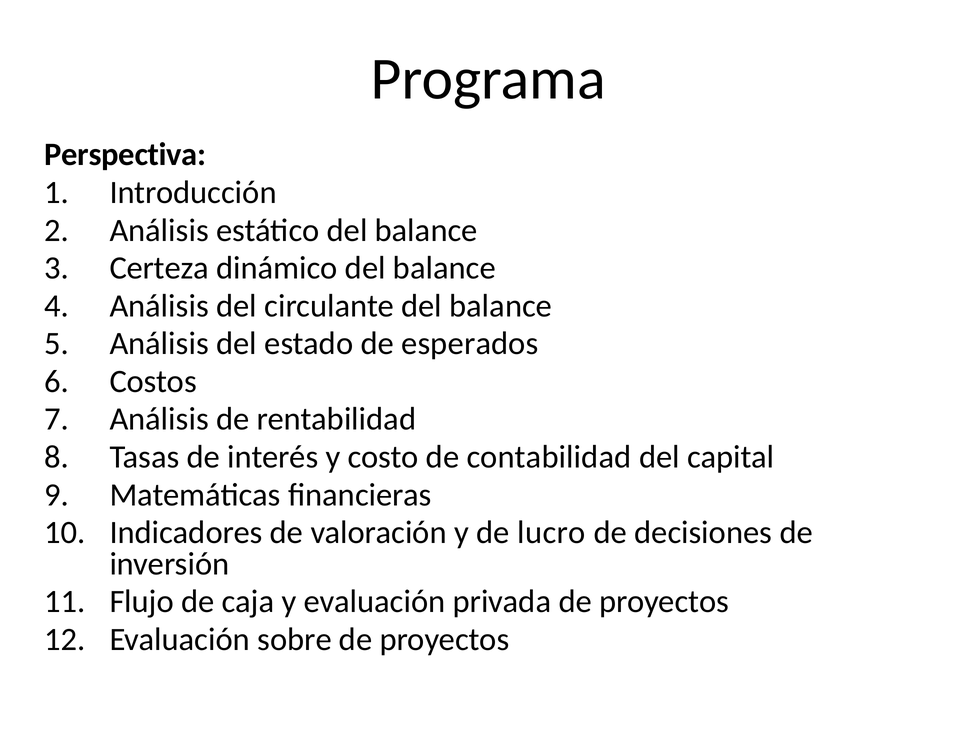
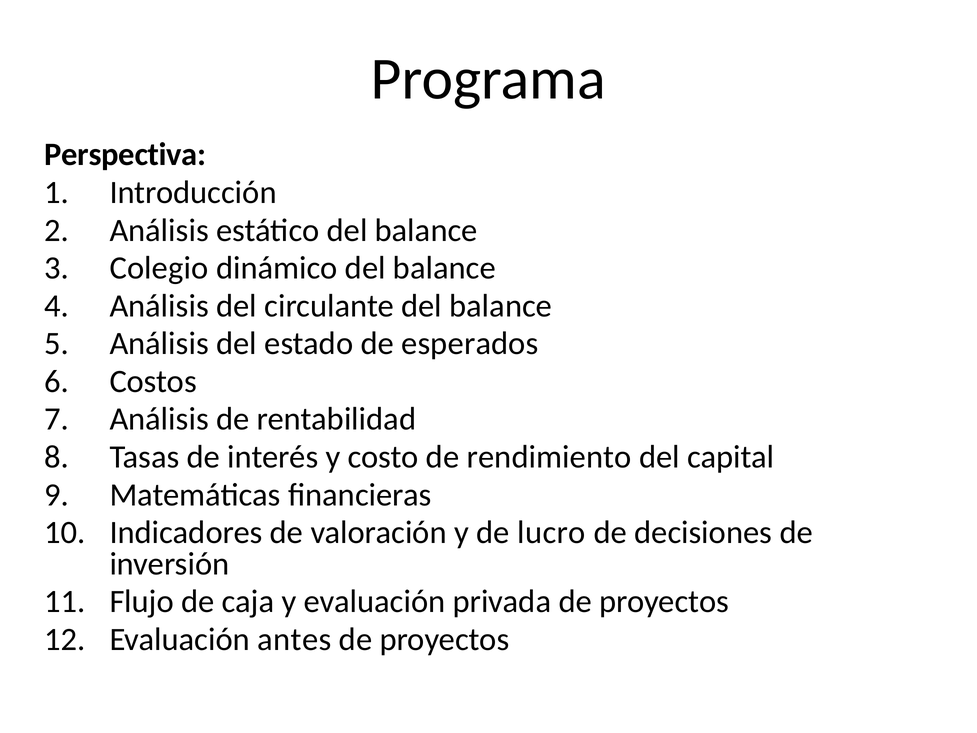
Certeza: Certeza -> Colegio
contabilidad: contabilidad -> rendimiento
sobre: sobre -> antes
